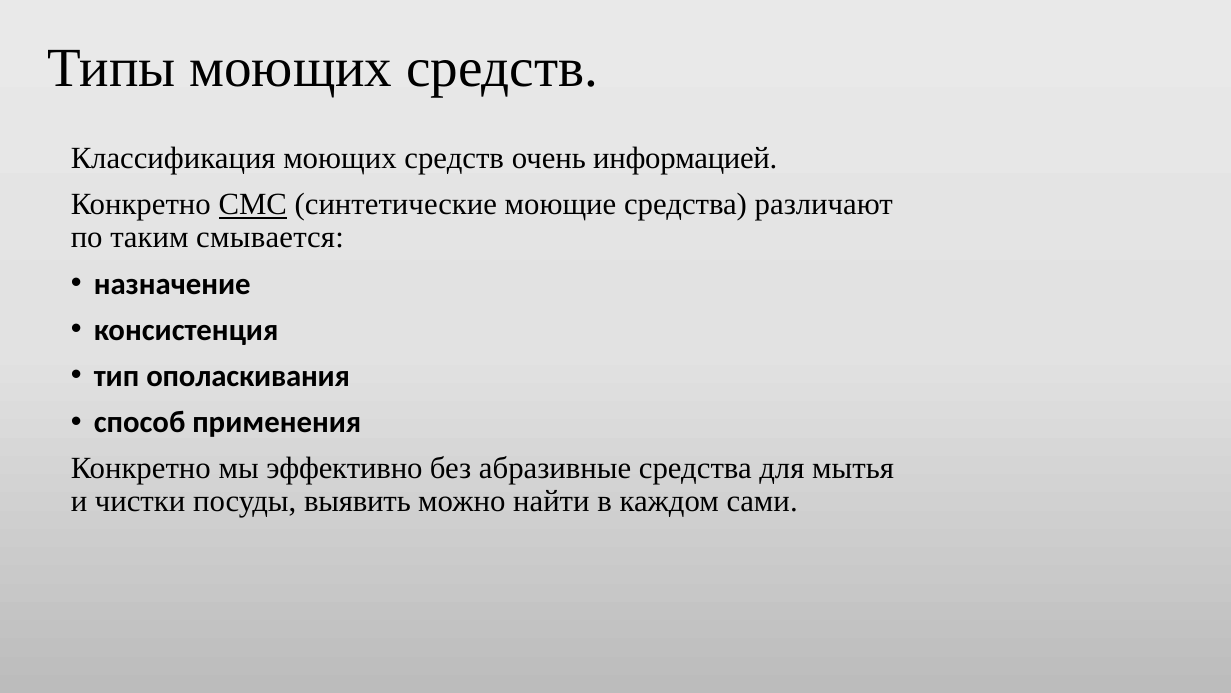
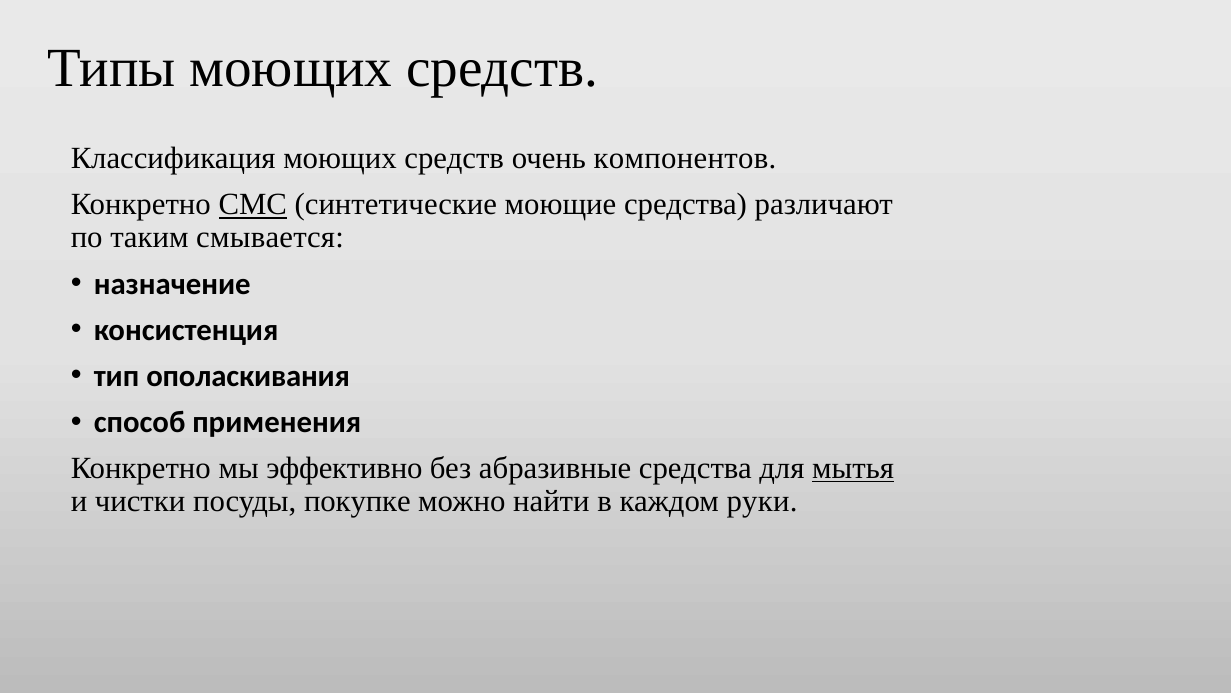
информацией: информацией -> компонентов
мытья underline: none -> present
выявить: выявить -> покупке
сами: сами -> руки
